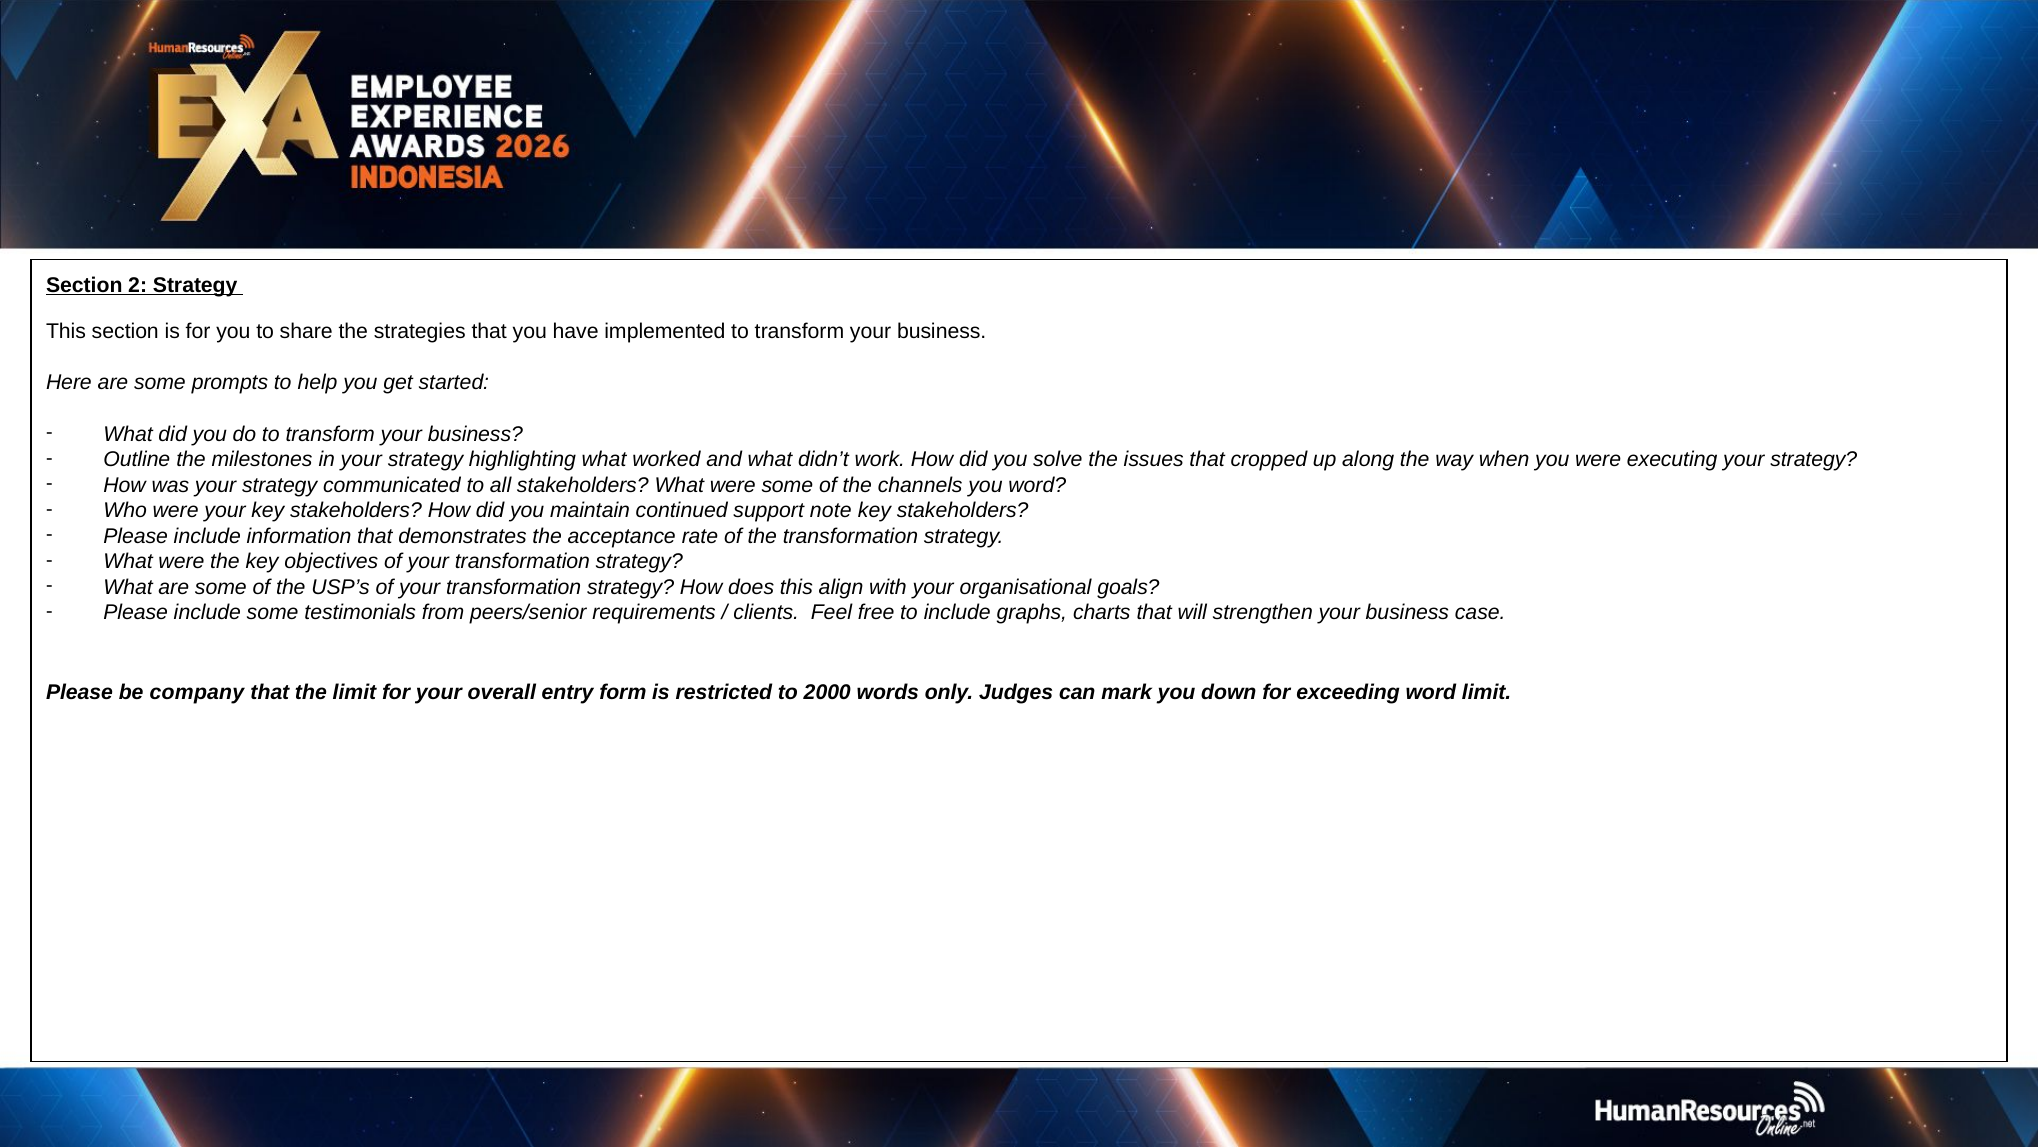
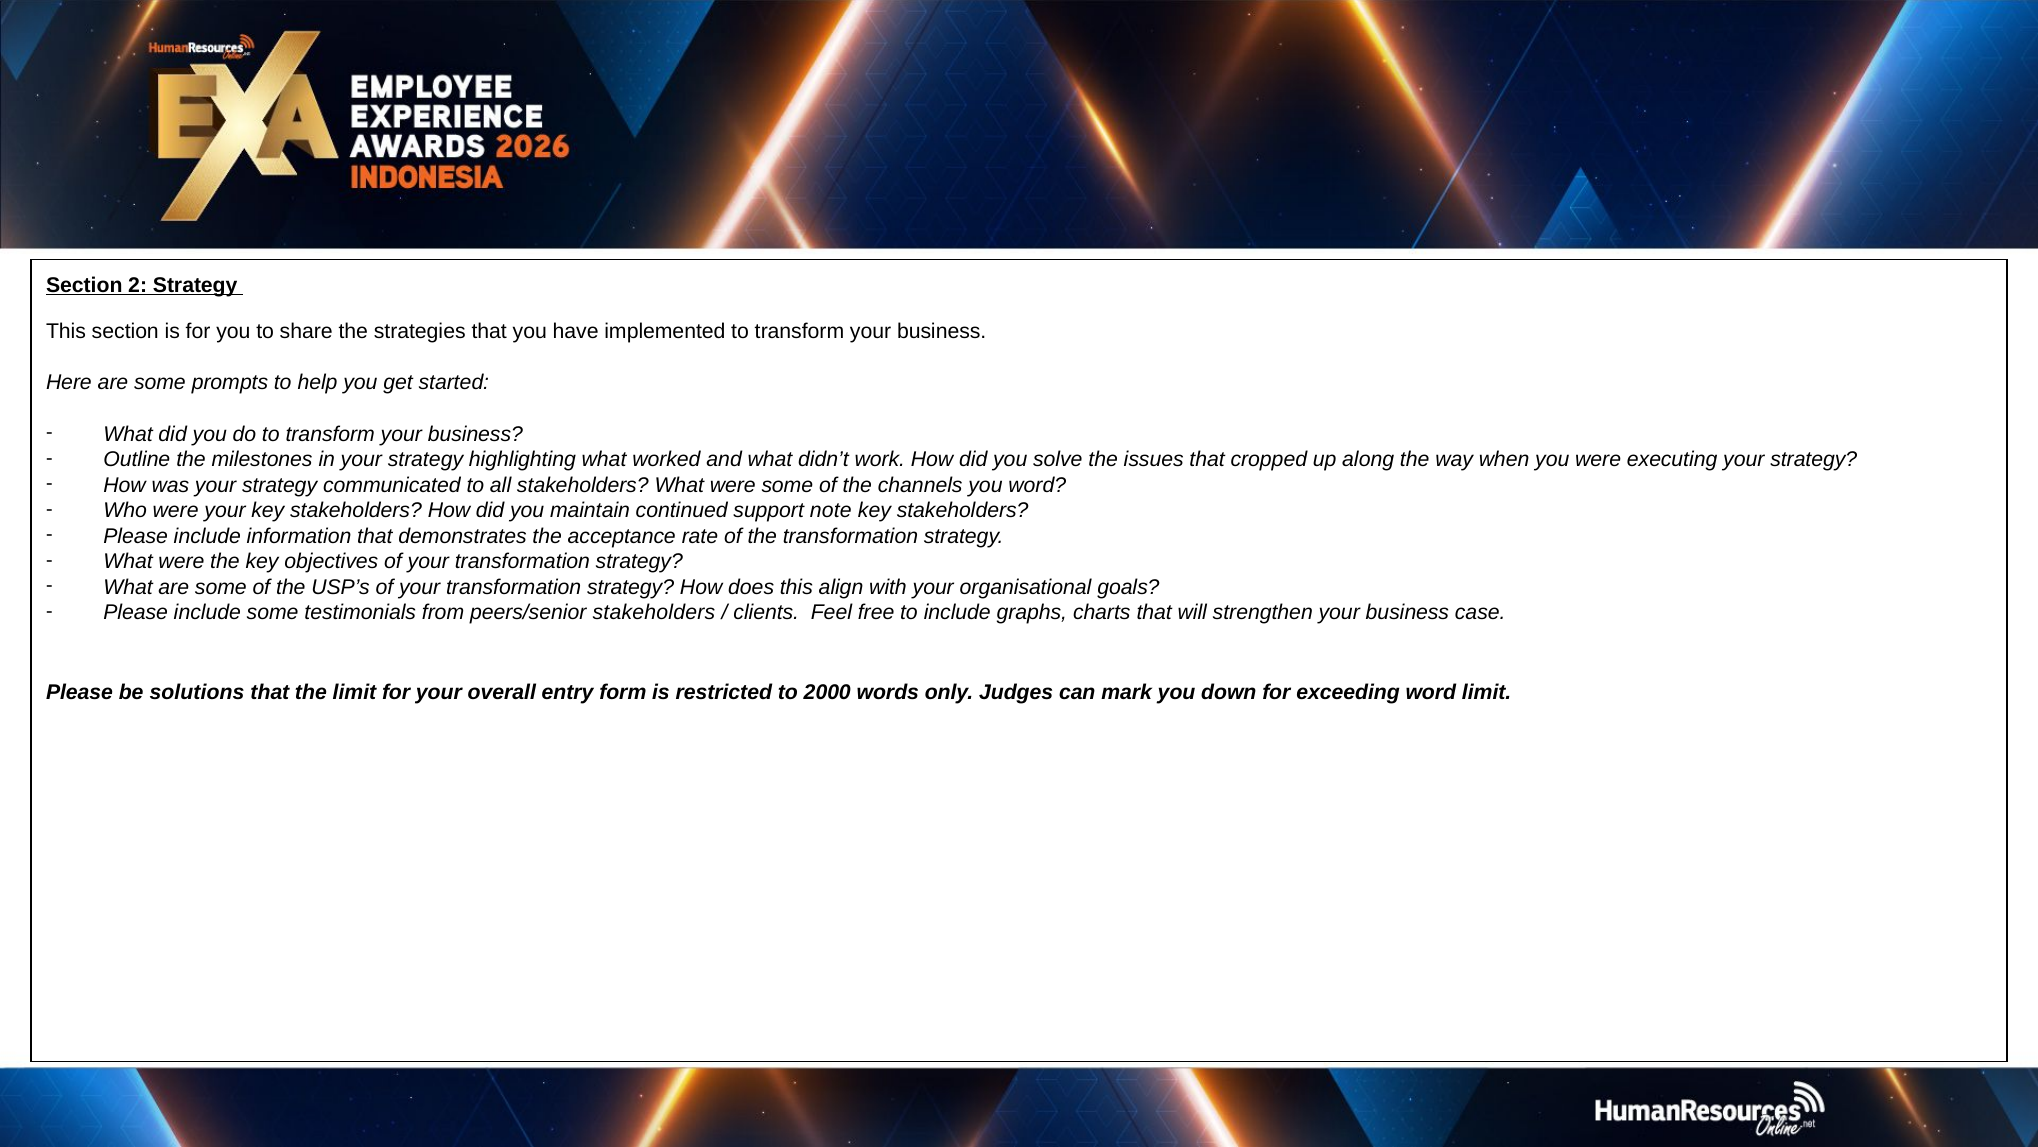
peers/senior requirements: requirements -> stakeholders
company: company -> solutions
